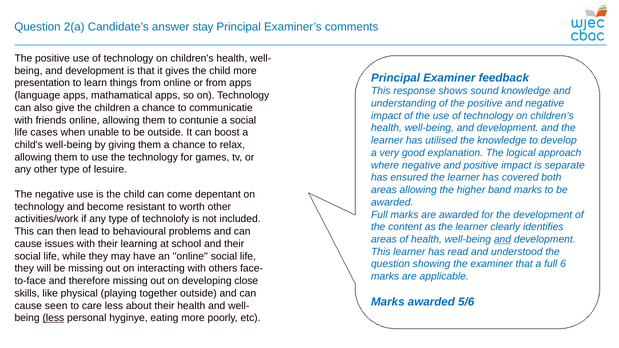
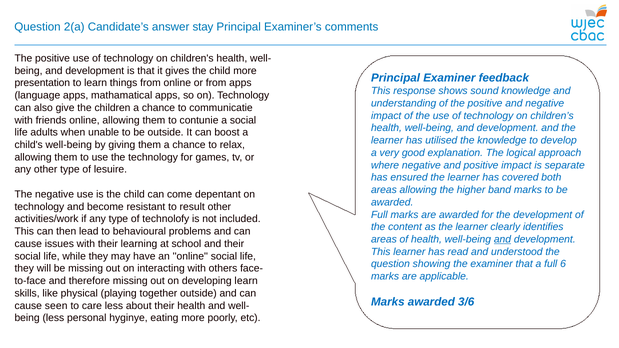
cases: cases -> adults
worth: worth -> result
developing close: close -> learn
5/6: 5/6 -> 3/6
less at (53, 318) underline: present -> none
